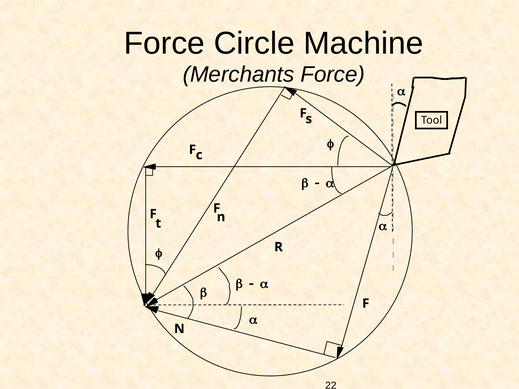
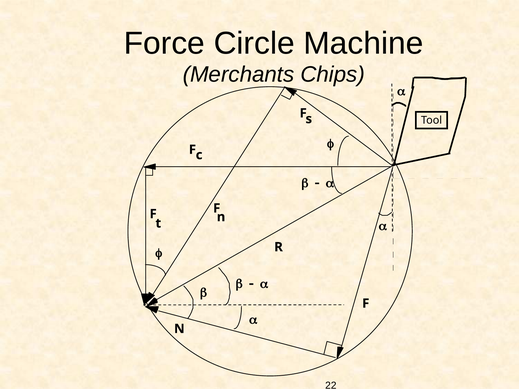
Merchants Force: Force -> Chips
